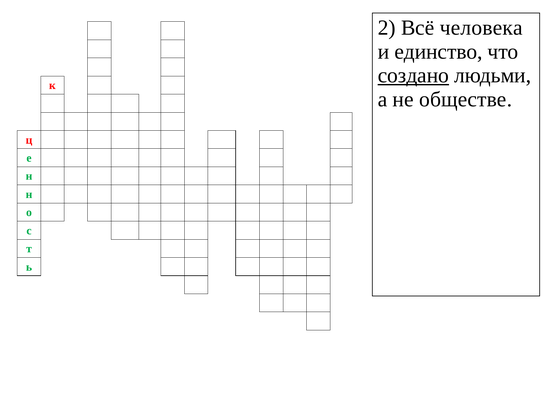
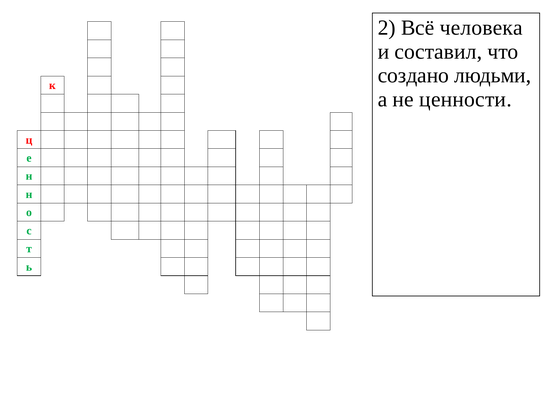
единство: единство -> составил
создано underline: present -> none
обществе: обществе -> ценности
